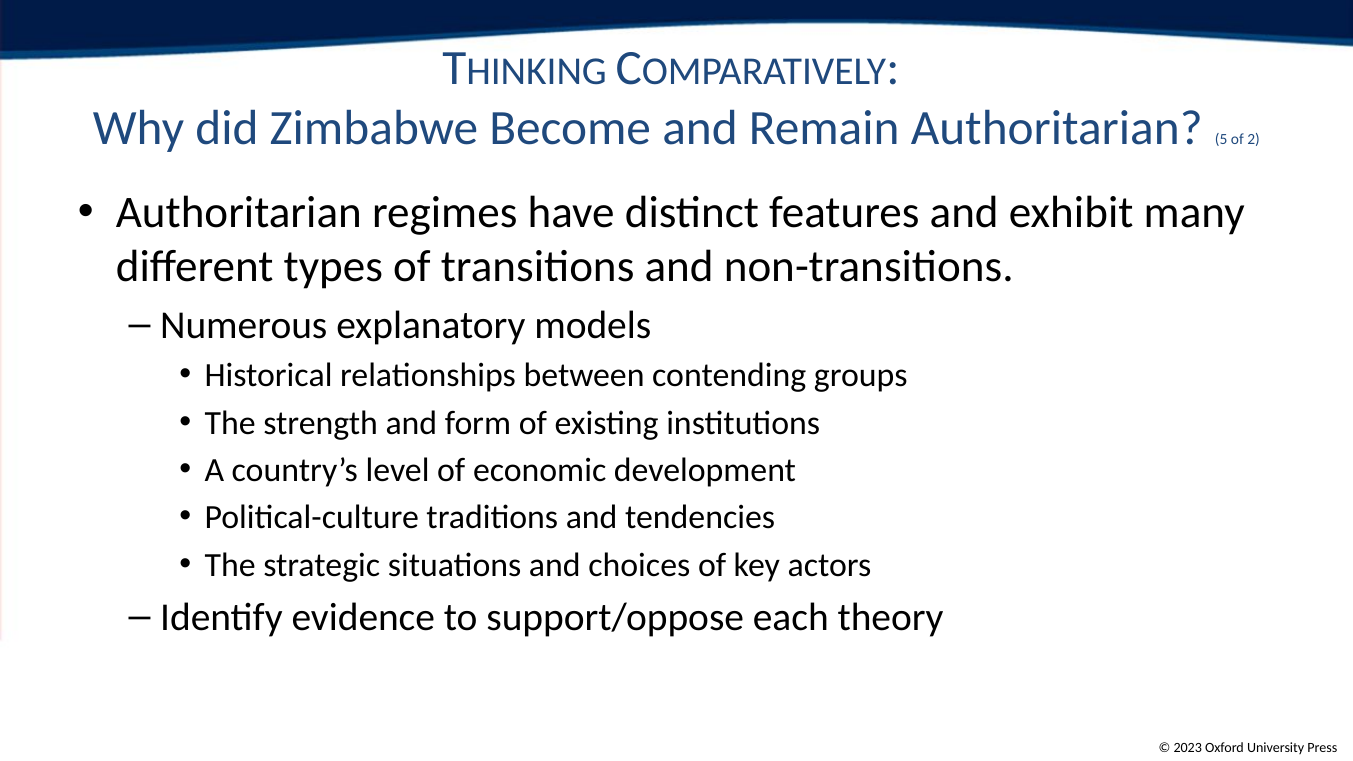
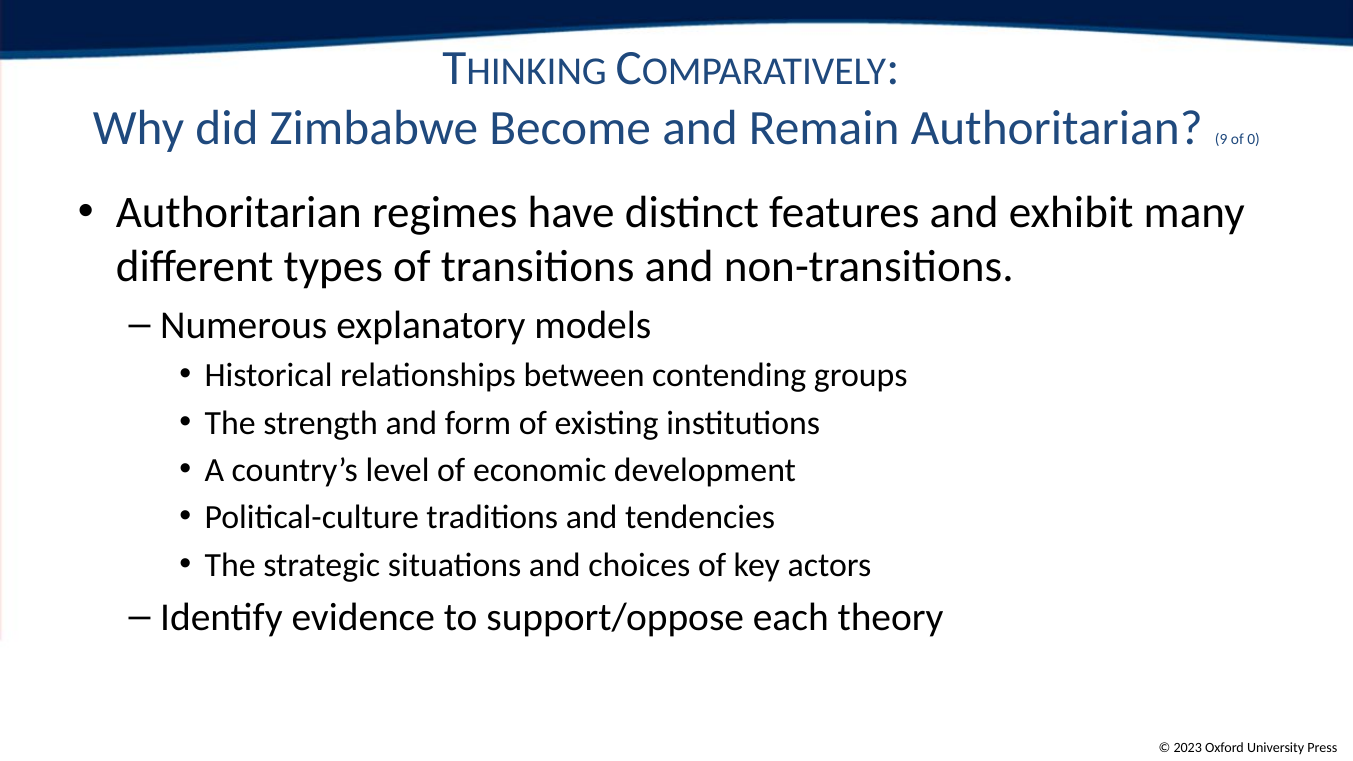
5: 5 -> 9
2: 2 -> 0
